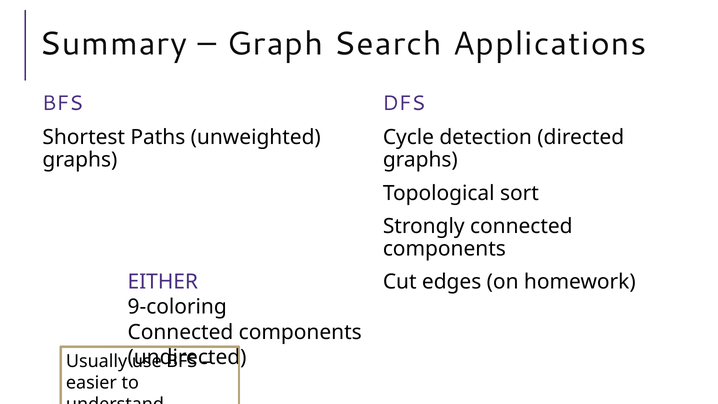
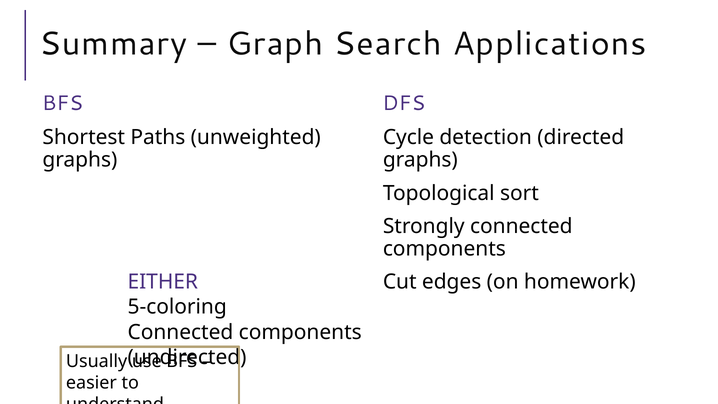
9-coloring: 9-coloring -> 5-coloring
